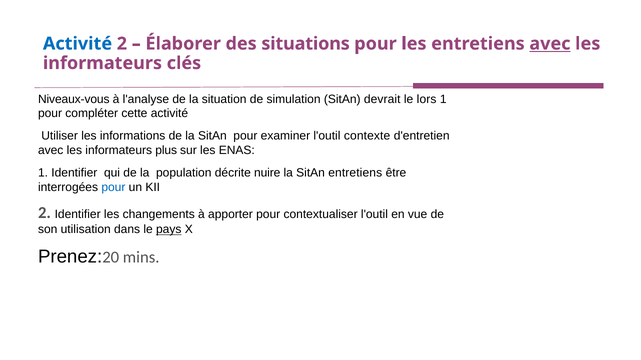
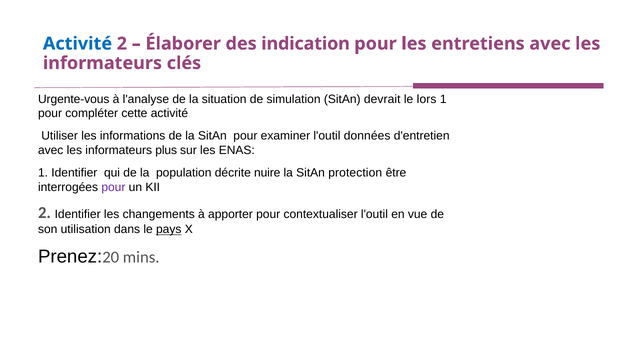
situations: situations -> indication
avec at (550, 44) underline: present -> none
Niveaux-vous: Niveaux-vous -> Urgente-vous
contexte: contexte -> données
SitAn entretiens: entretiens -> protection
pour at (113, 187) colour: blue -> purple
